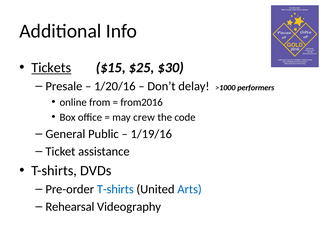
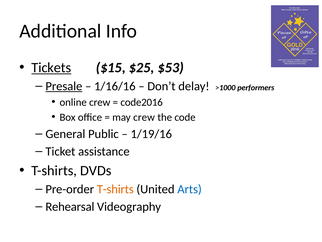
$30: $30 -> $53
Presale underline: none -> present
1/20/16: 1/20/16 -> 1/16/16
online from: from -> crew
from2016: from2016 -> code2016
T-shirts at (115, 189) colour: blue -> orange
